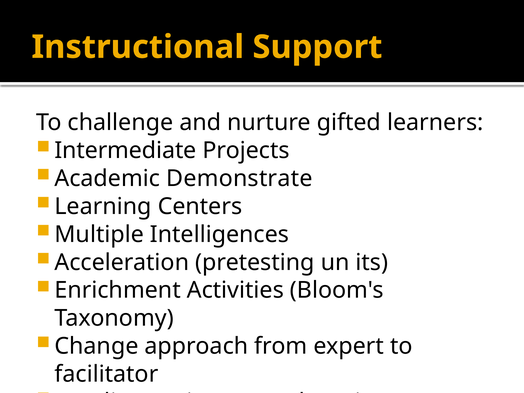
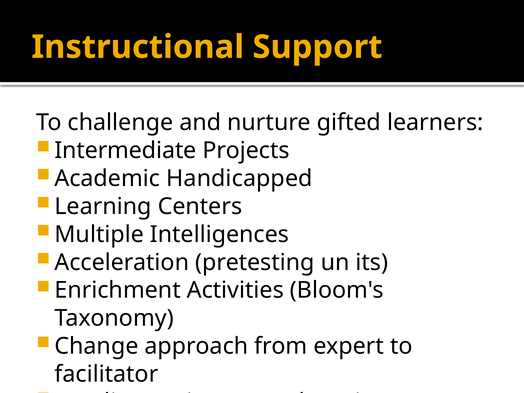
Demonstrate: Demonstrate -> Handicapped
